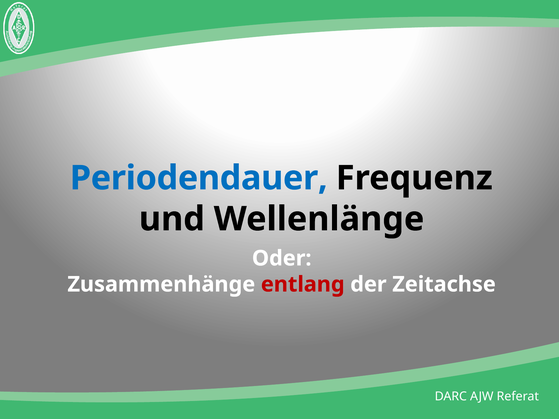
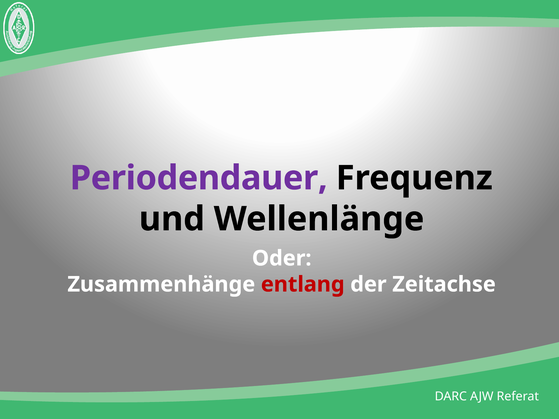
Periodendauer colour: blue -> purple
